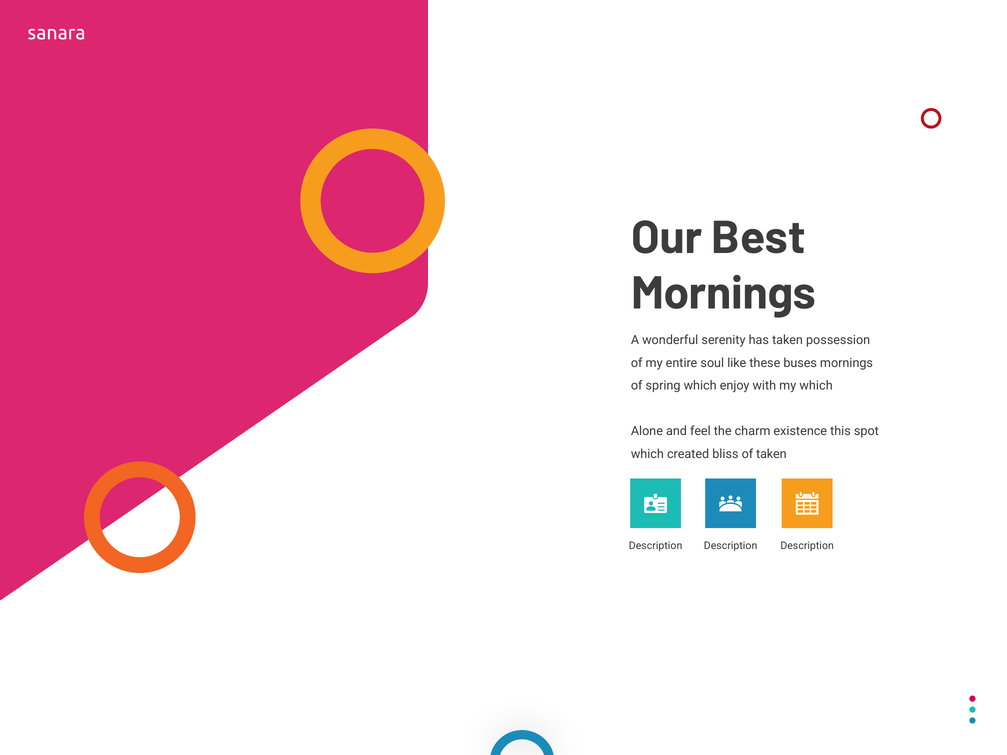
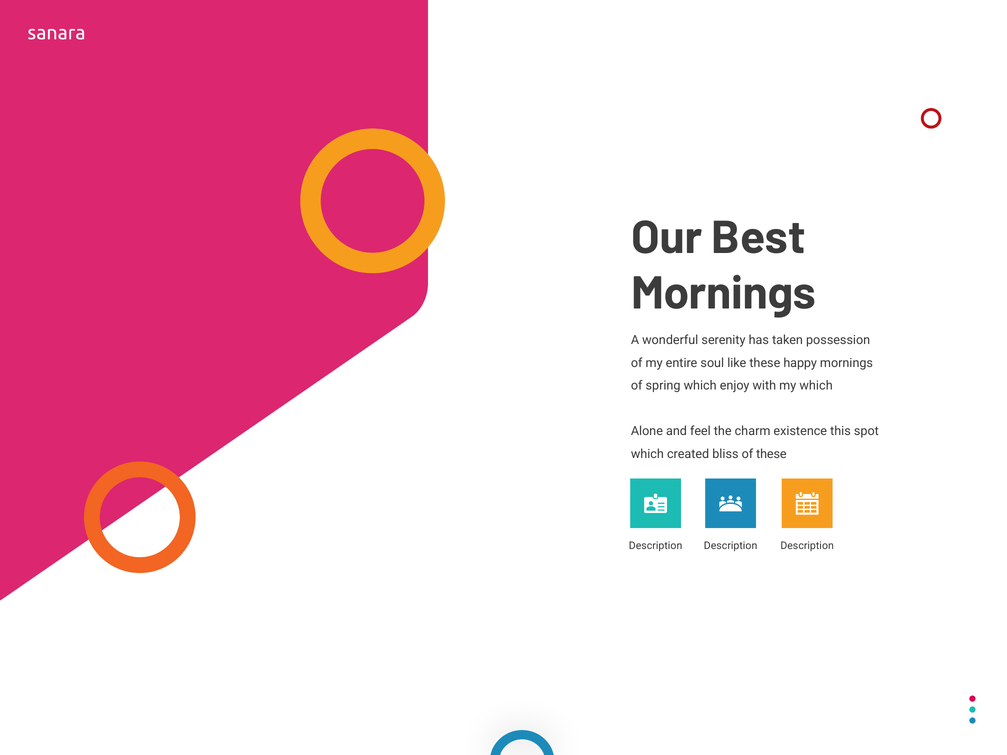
buses: buses -> happy
of taken: taken -> these
